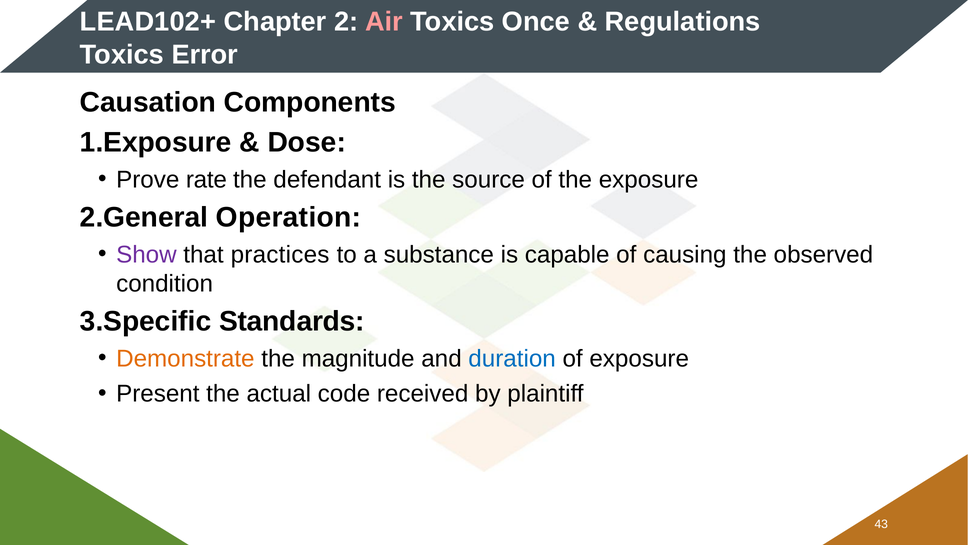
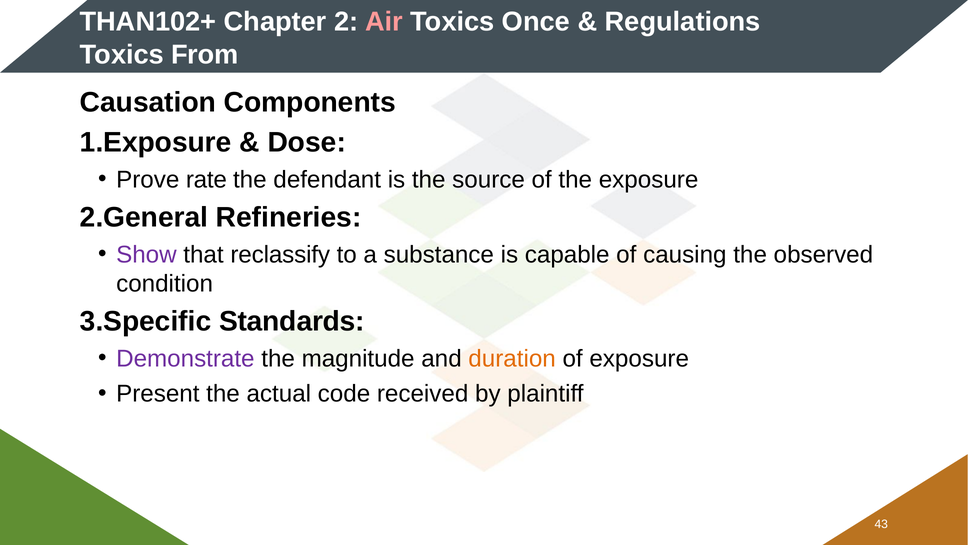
LEAD102+: LEAD102+ -> THAN102+
Error: Error -> From
Operation: Operation -> Refineries
practices: practices -> reclassify
Demonstrate colour: orange -> purple
duration colour: blue -> orange
